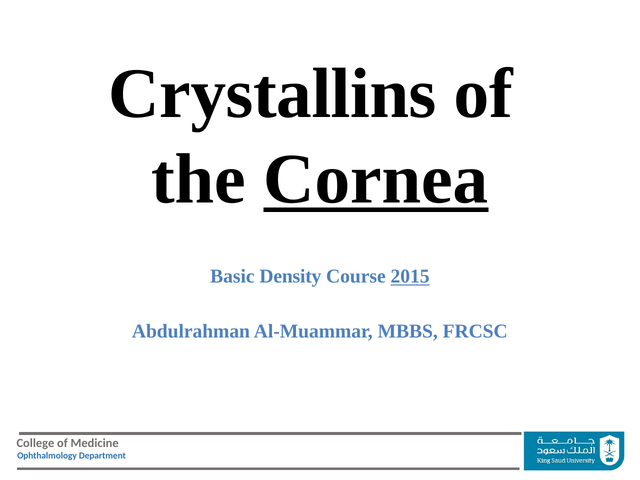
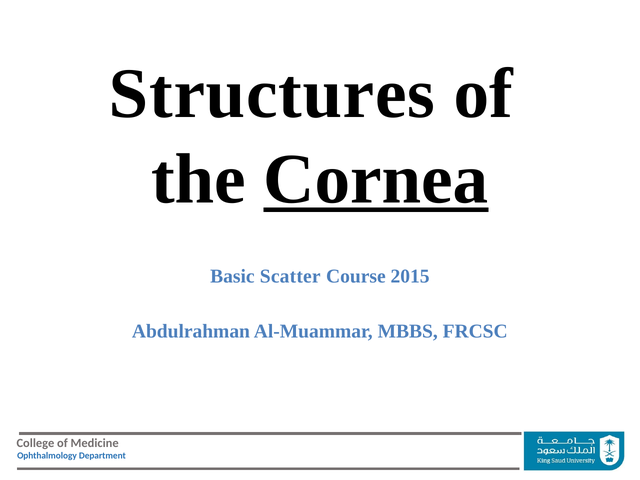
Crystallins: Crystallins -> Structures
Density: Density -> Scatter
2015 underline: present -> none
